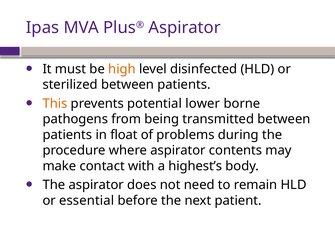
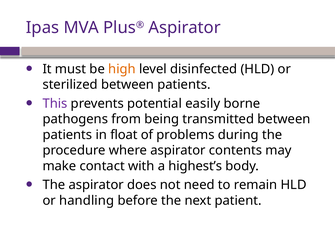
This colour: orange -> purple
lower: lower -> easily
essential: essential -> handling
